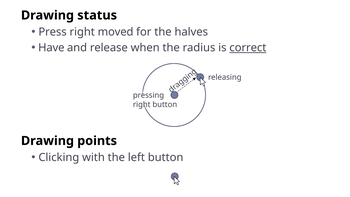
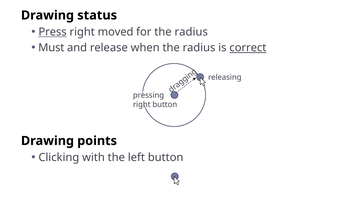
Press underline: none -> present
for the halves: halves -> radius
Have: Have -> Must
